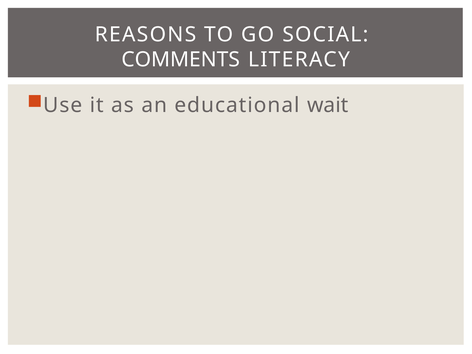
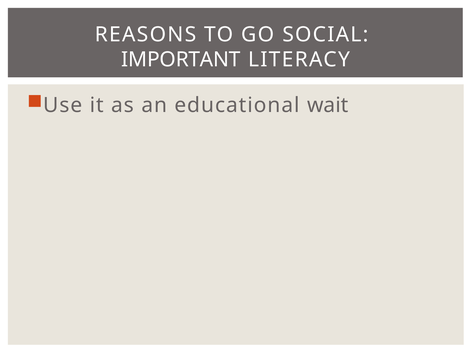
COMMENTS: COMMENTS -> IMPORTANT
